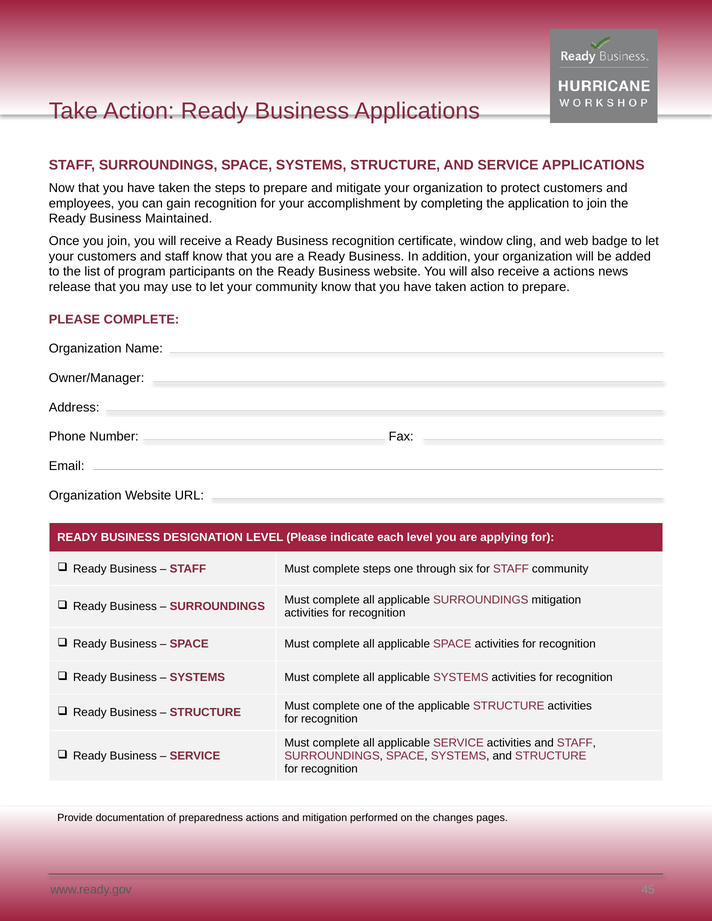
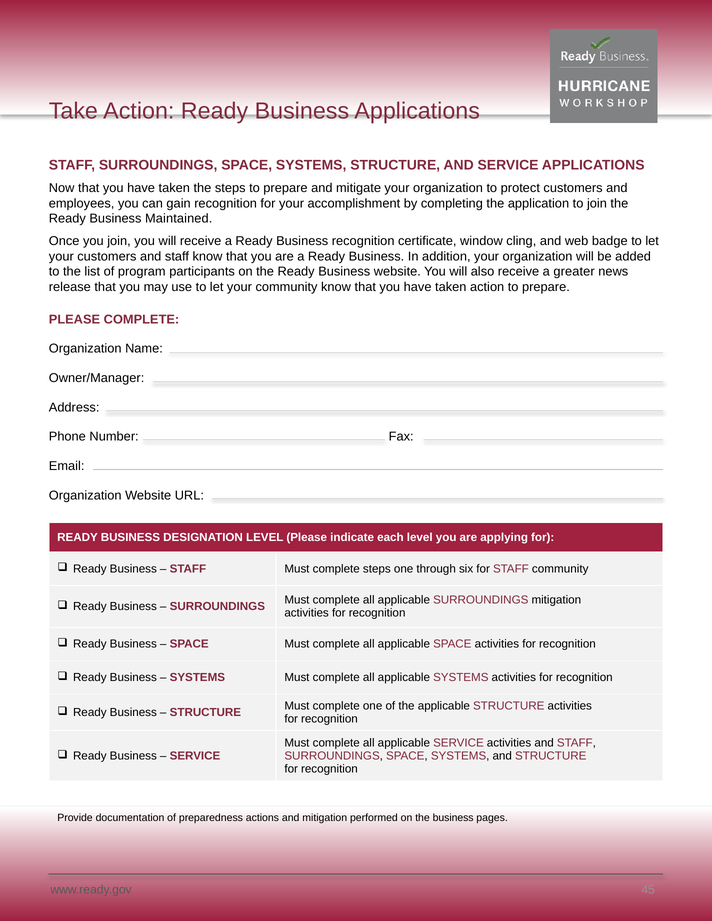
a actions: actions -> greater
the changes: changes -> business
